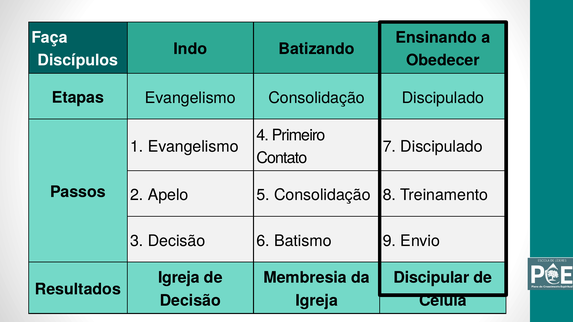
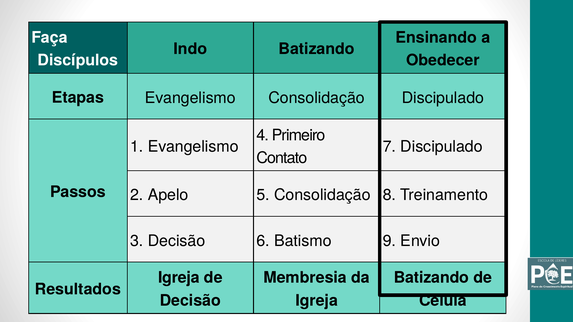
Discipular at (431, 278): Discipular -> Batizando
